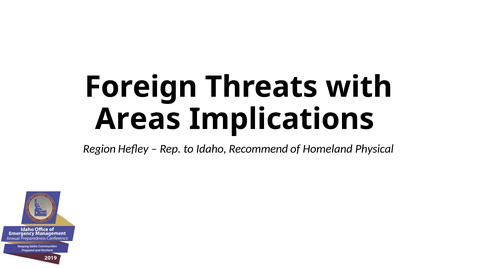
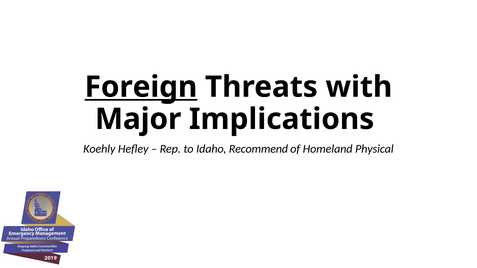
Foreign underline: none -> present
Areas: Areas -> Major
Region: Region -> Koehly
